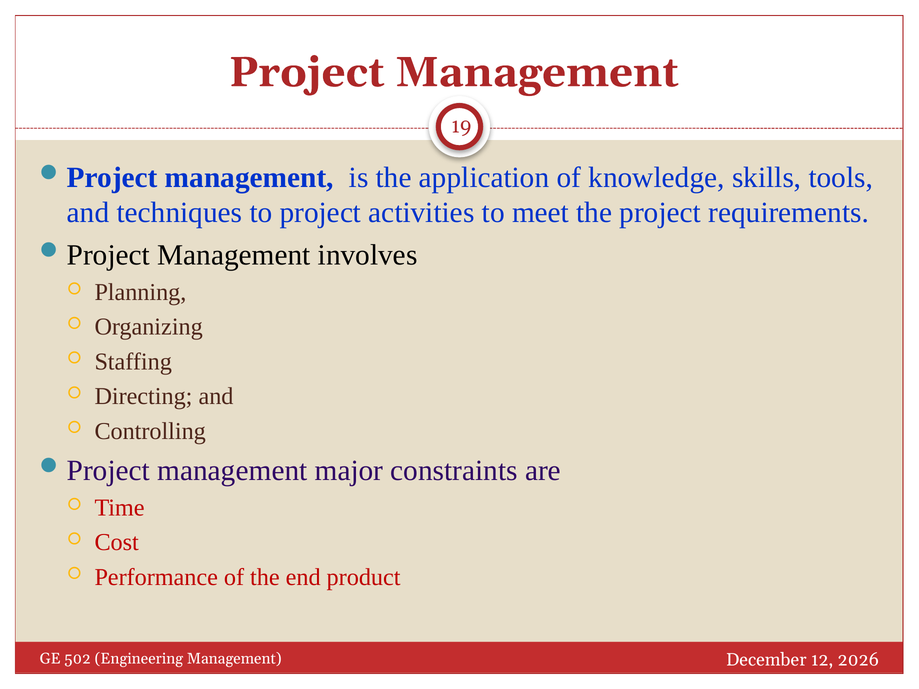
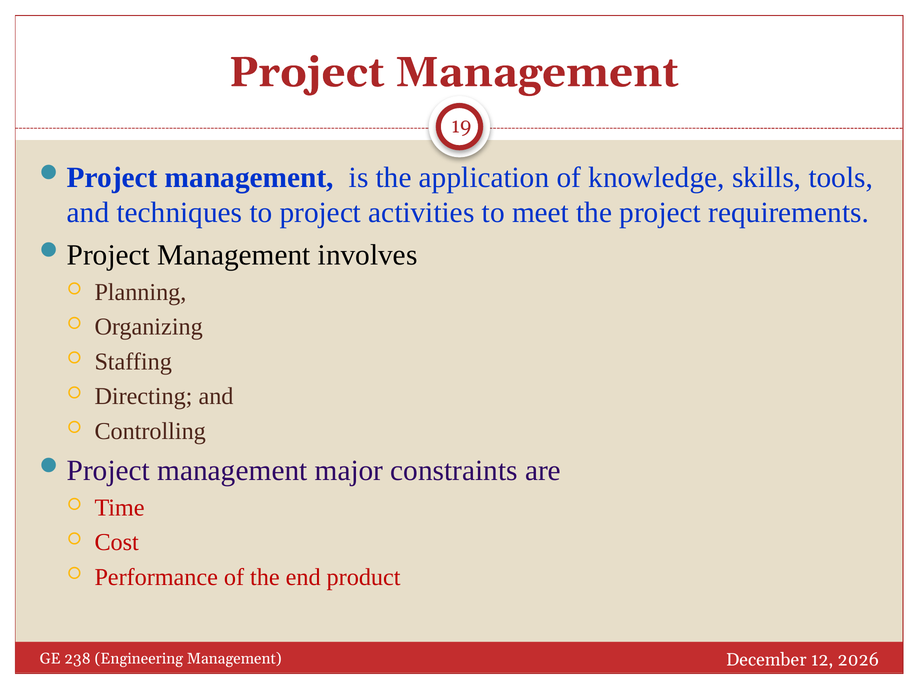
502: 502 -> 238
